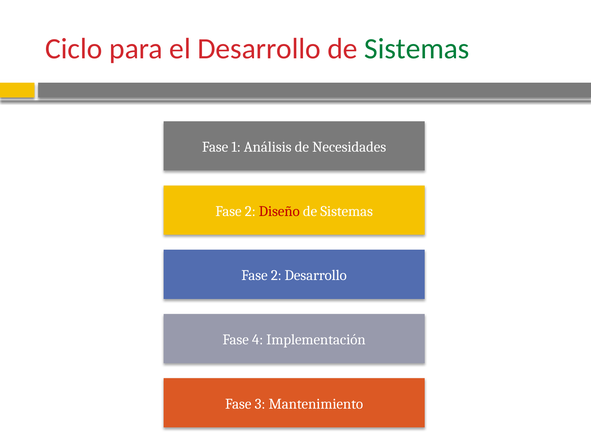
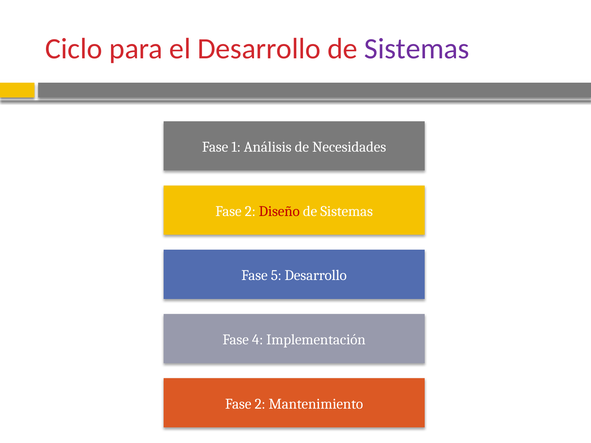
Sistemas at (417, 49) colour: green -> purple
2 at (276, 276): 2 -> 5
3 at (260, 404): 3 -> 2
